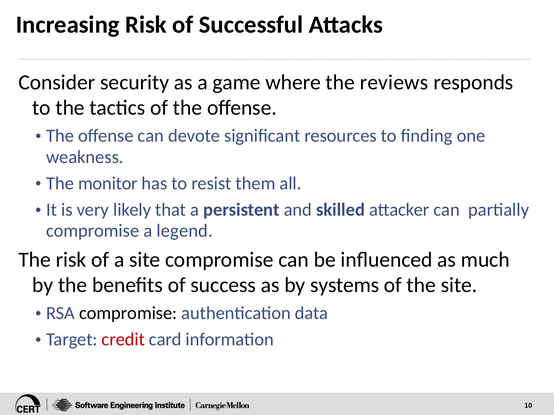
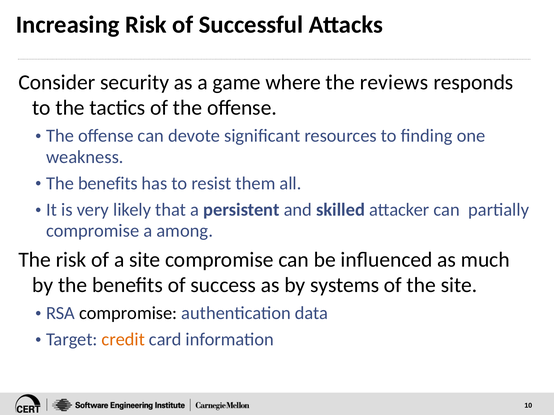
monitor at (108, 184): monitor -> benefits
legend: legend -> among
credit colour: red -> orange
